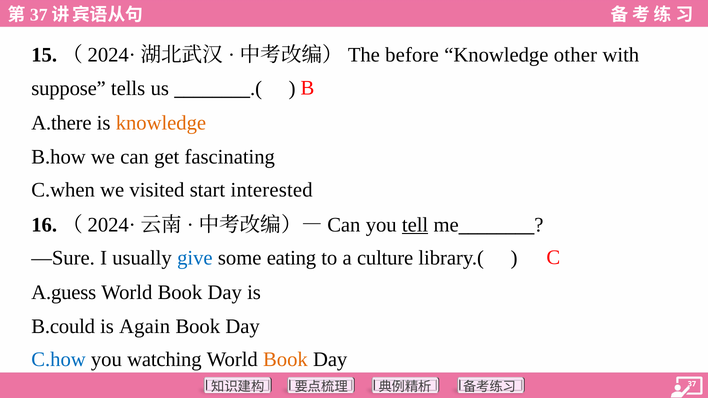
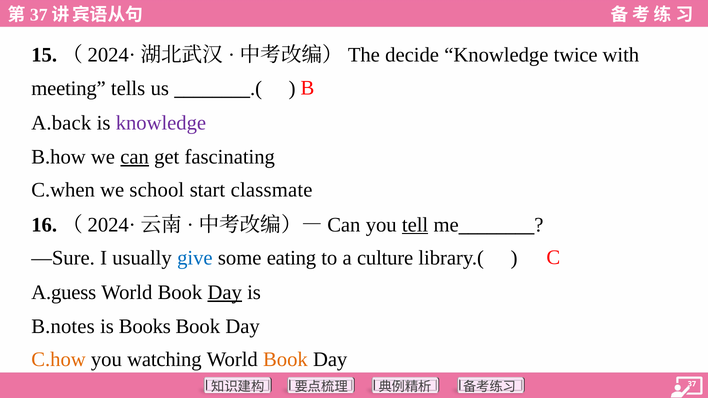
before: before -> decide
other: other -> twice
suppose: suppose -> meeting
A.there: A.there -> A.back
knowledge at (161, 123) colour: orange -> purple
can underline: none -> present
visited: visited -> school
interested: interested -> classmate
Day at (225, 293) underline: none -> present
B.could: B.could -> B.notes
Again: Again -> Books
C.how colour: blue -> orange
